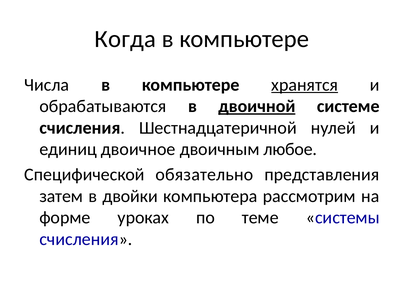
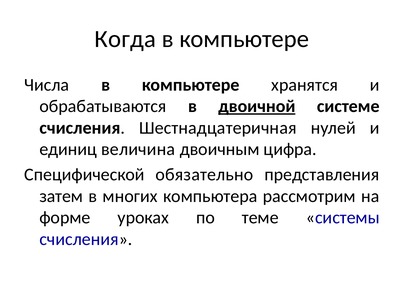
хранятся underline: present -> none
Шестнадцатеричной: Шестнадцатеричной -> Шестнадцатеричная
двоичное: двоичное -> величина
любое: любое -> цифра
двойки: двойки -> многих
